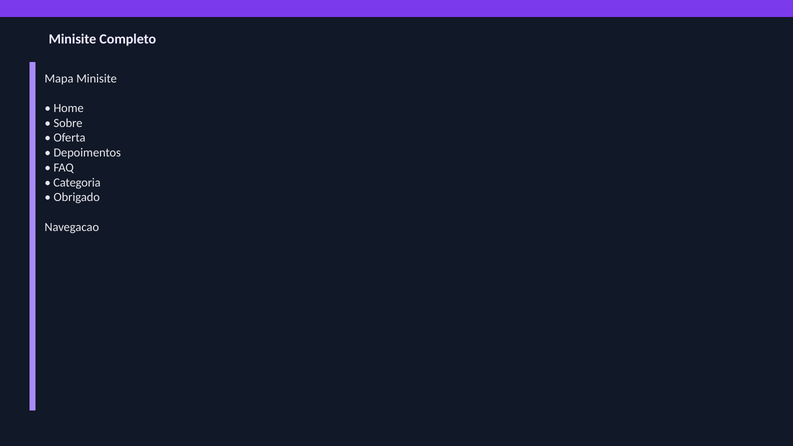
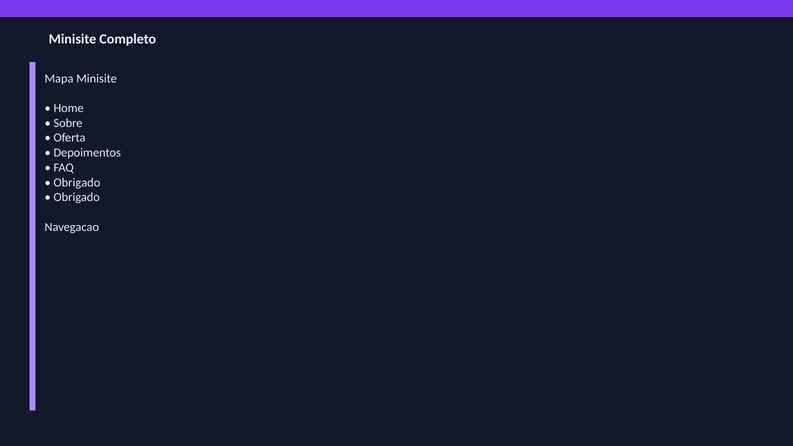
Categoria at (77, 183): Categoria -> Obrigado
